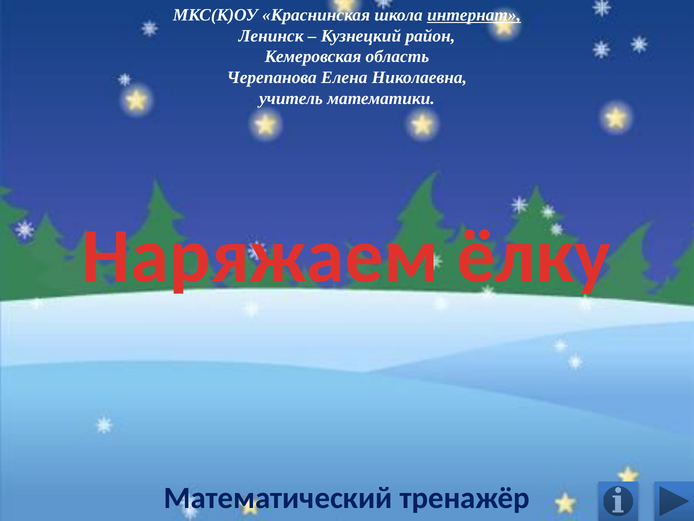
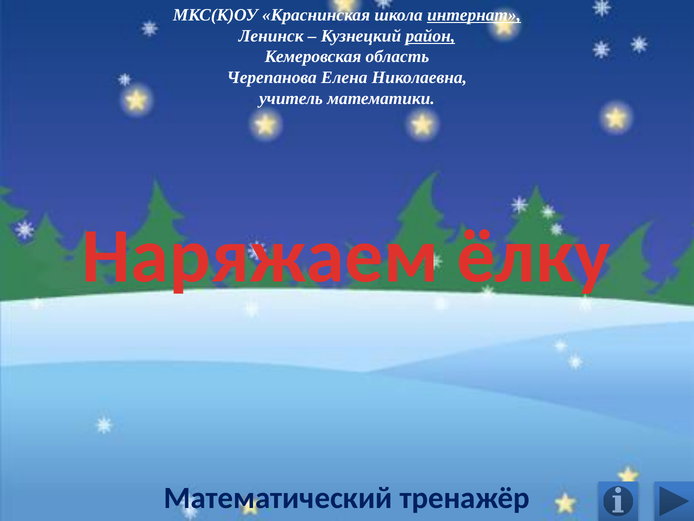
район underline: none -> present
